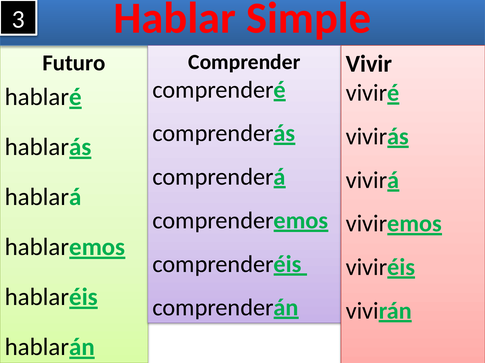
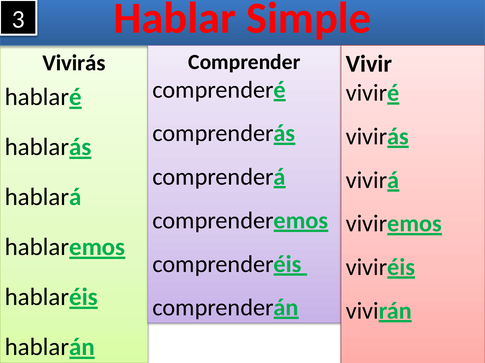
Futuro at (74, 63): Futuro -> Vivirás
